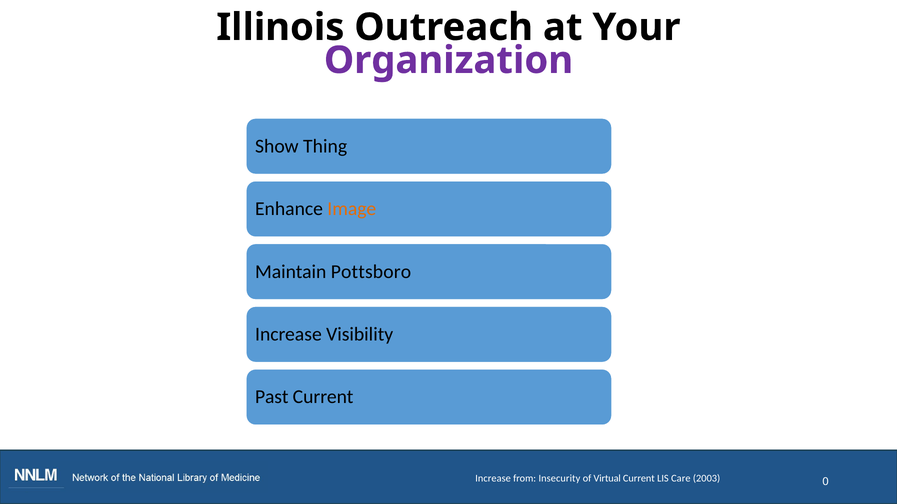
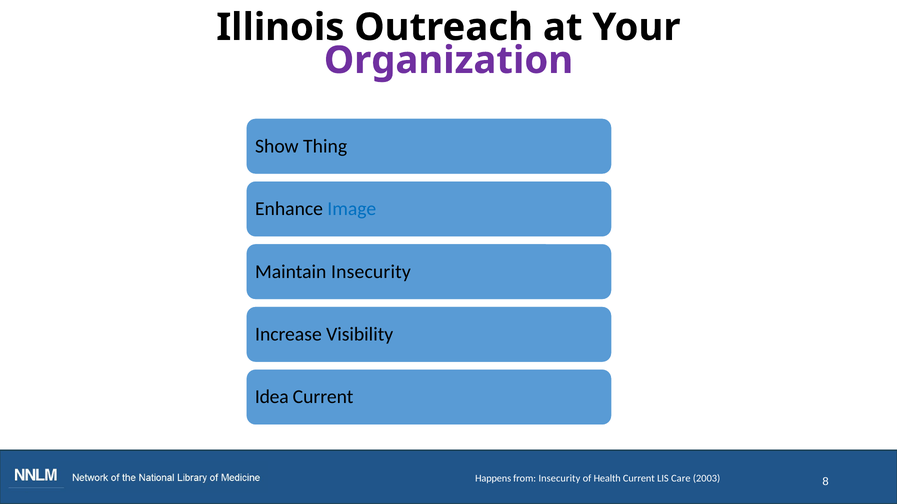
Image colour: orange -> blue
Maintain Pottsboro: Pottsboro -> Insecurity
Past: Past -> Idea
Increase at (493, 479): Increase -> Happens
Virtual: Virtual -> Health
0: 0 -> 8
